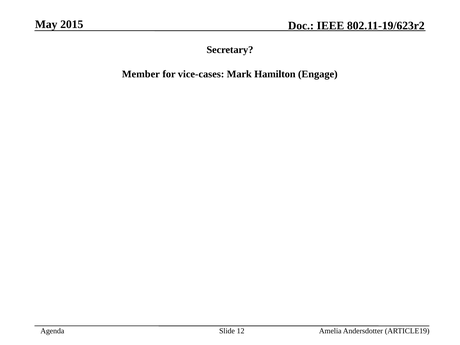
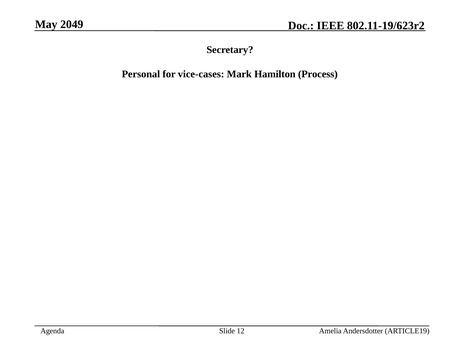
2015: 2015 -> 2049
Member: Member -> Personal
Engage: Engage -> Process
